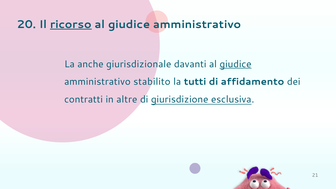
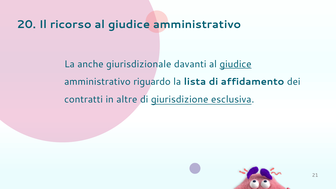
ricorso underline: present -> none
stabilito: stabilito -> riguardo
tutti: tutti -> lista
